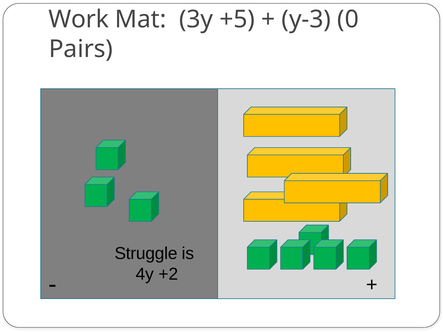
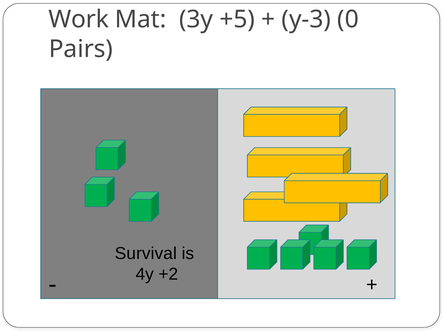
Struggle: Struggle -> Survival
